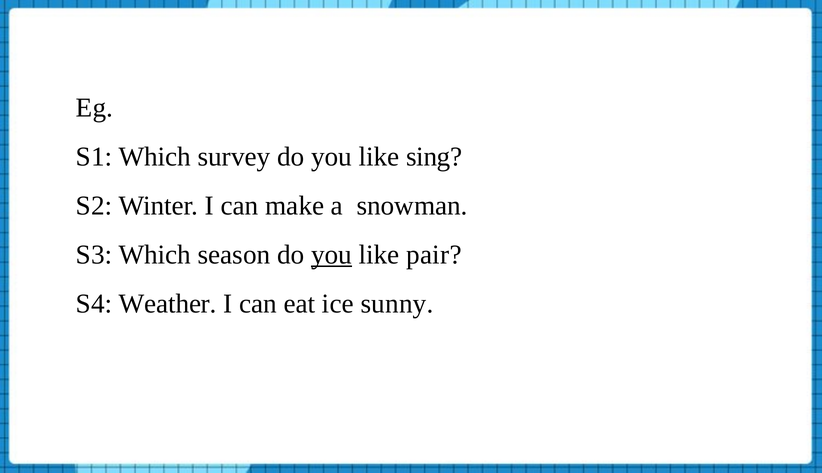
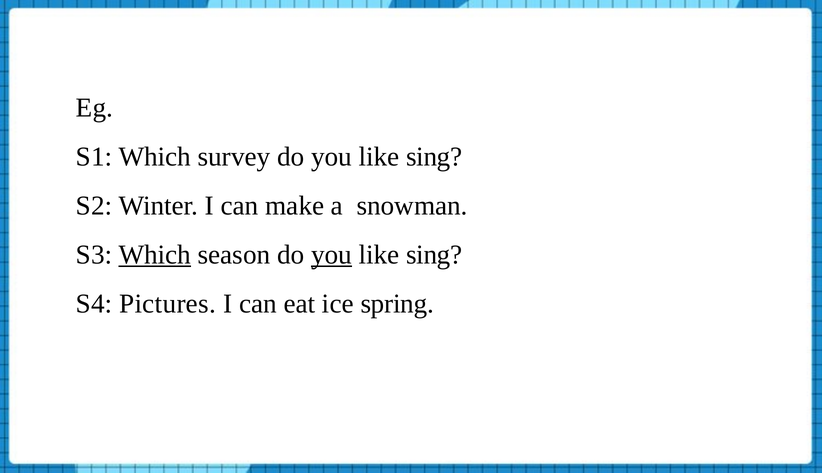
Which at (155, 255) underline: none -> present
pair at (434, 255): pair -> sing
Weather: Weather -> Pictures
sunny: sunny -> spring
